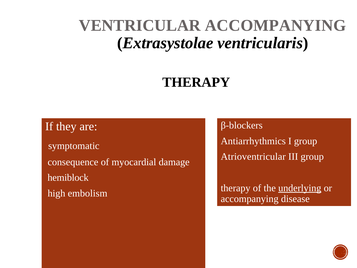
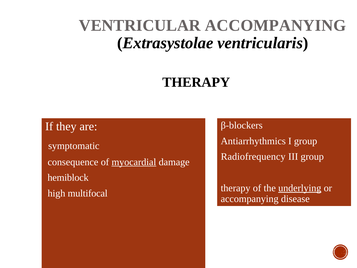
Atrioventricular: Atrioventricular -> Radiofrequency
myocardial underline: none -> present
embolism: embolism -> multifocal
